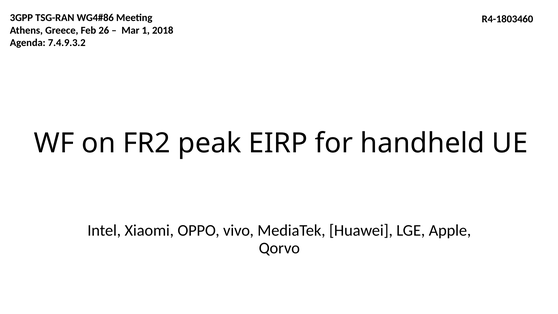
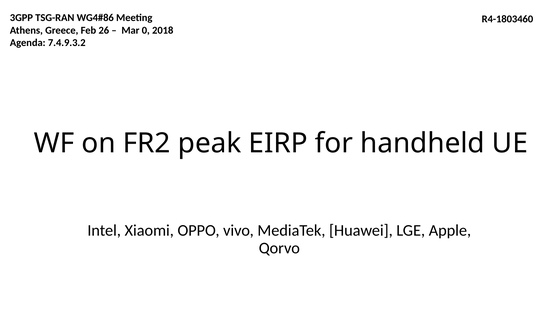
1: 1 -> 0
